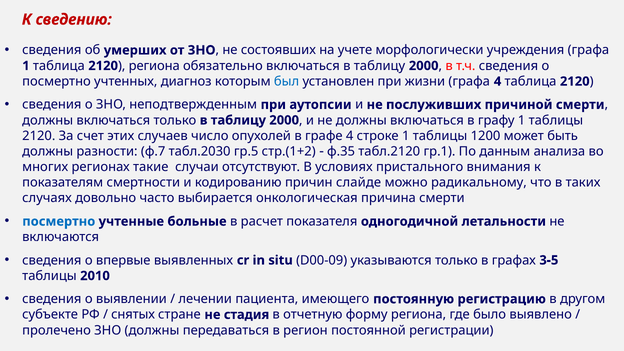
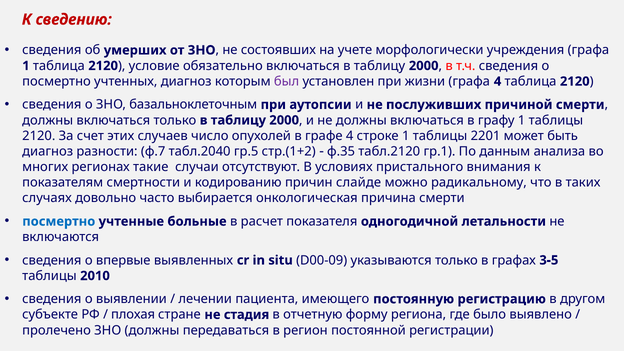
2120 региона: региона -> условие
был colour: blue -> purple
неподтвержденным: неподтвержденным -> базальноклеточным
1200: 1200 -> 2201
должны at (48, 151): должны -> диагноз
табл.2030: табл.2030 -> табл.2040
снятых: снятых -> плохая
